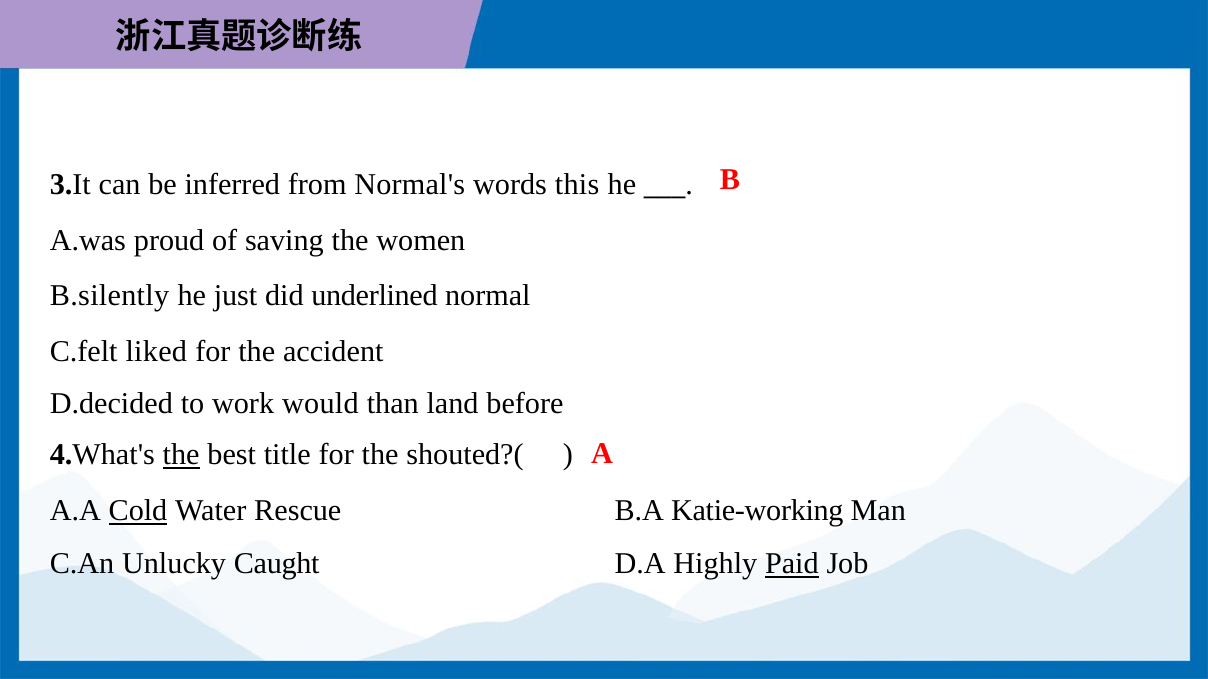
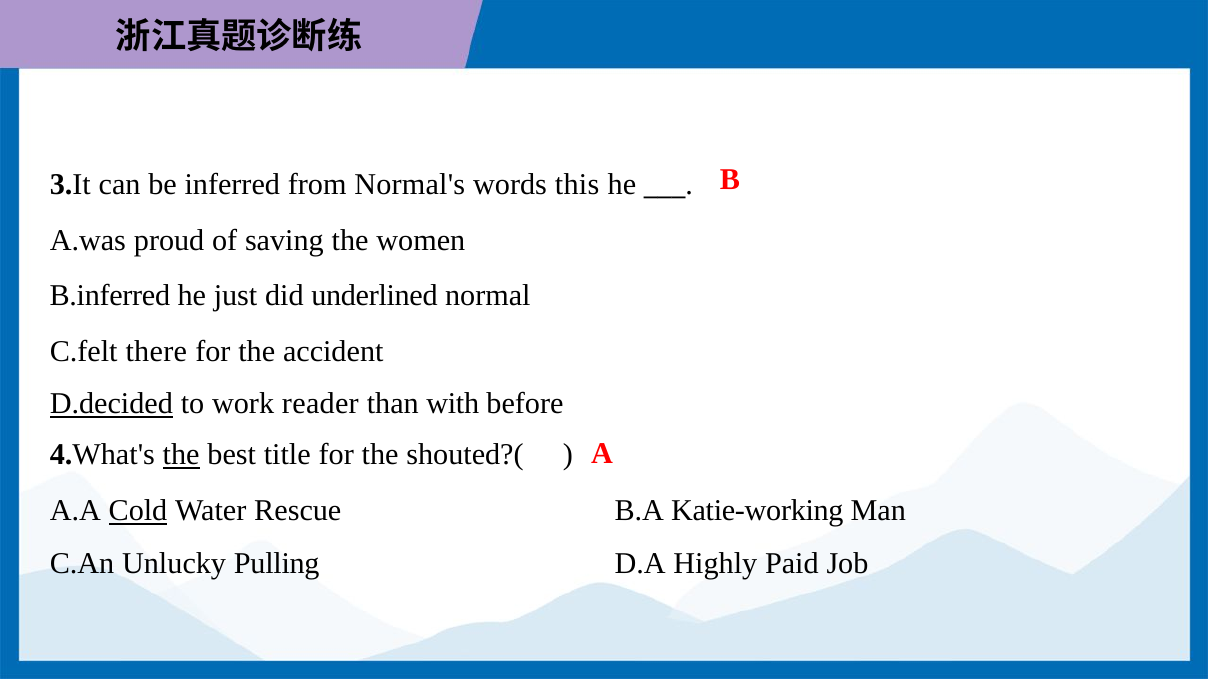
B.silently: B.silently -> B.inferred
liked: liked -> there
D.decided underline: none -> present
would: would -> reader
land: land -> with
Caught: Caught -> Pulling
Paid underline: present -> none
